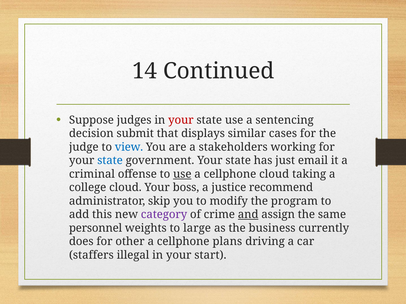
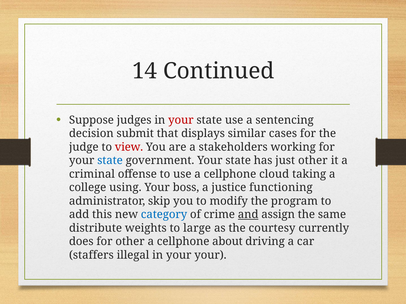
view colour: blue -> red
just email: email -> other
use at (182, 174) underline: present -> none
college cloud: cloud -> using
recommend: recommend -> functioning
category colour: purple -> blue
personnel: personnel -> distribute
business: business -> courtesy
plans: plans -> about
your start: start -> your
